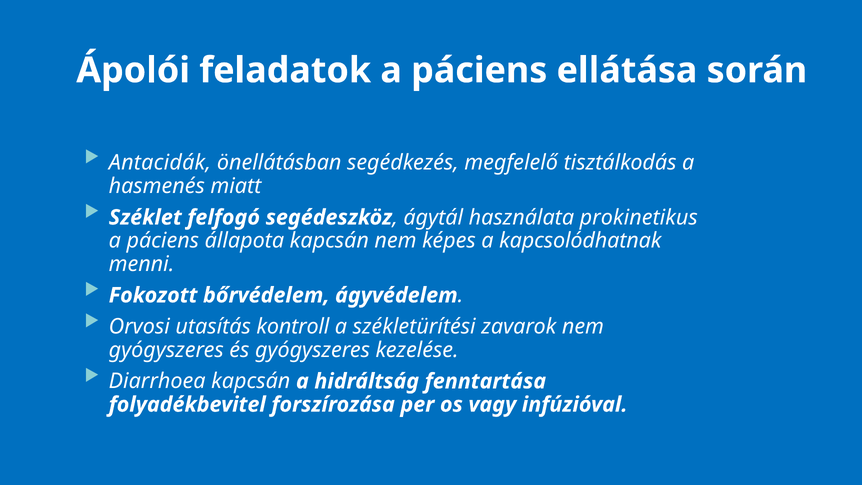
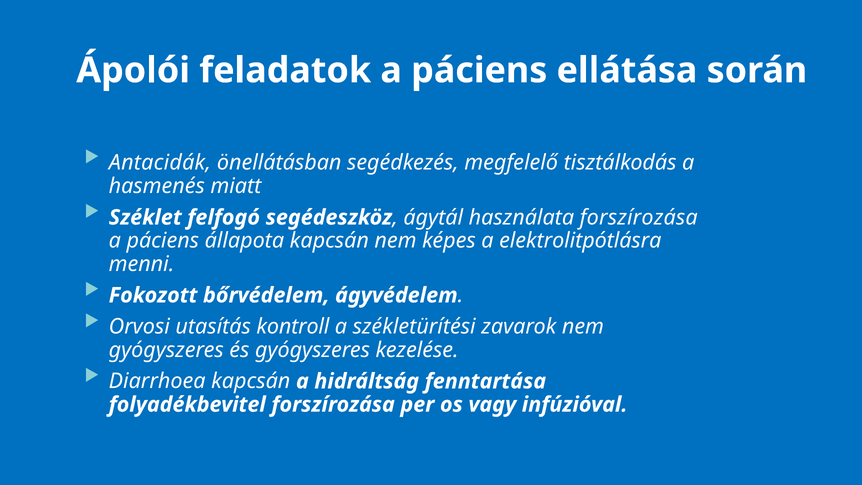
használata prokinetikus: prokinetikus -> forszírozása
kapcsolódhatnak: kapcsolódhatnak -> elektrolitpótlásra
